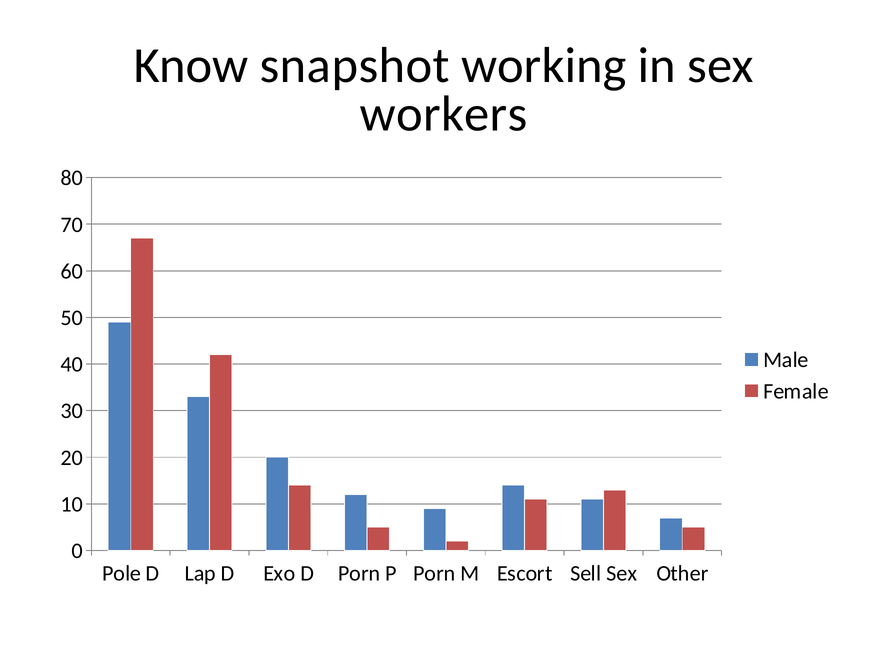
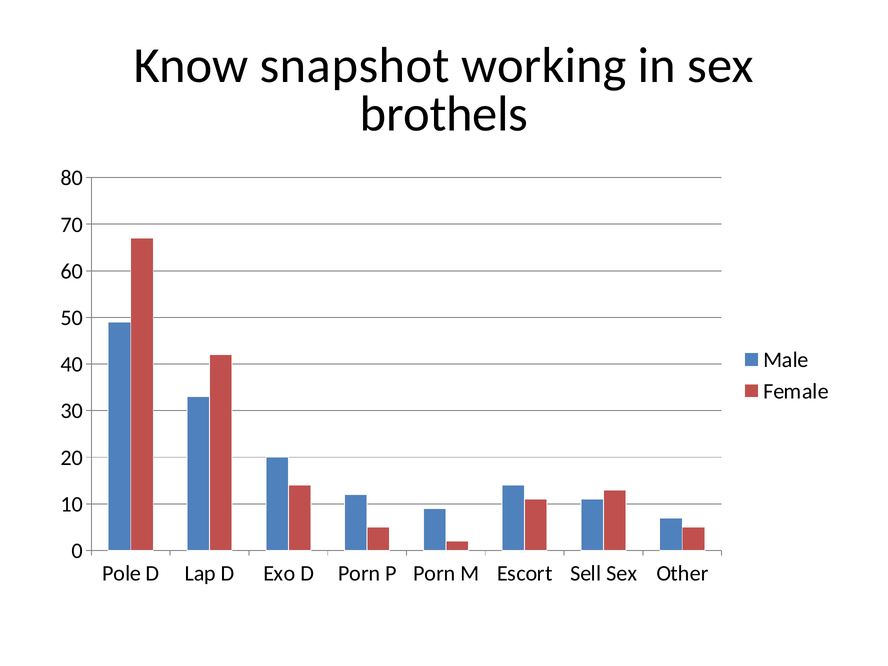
workers: workers -> brothels
